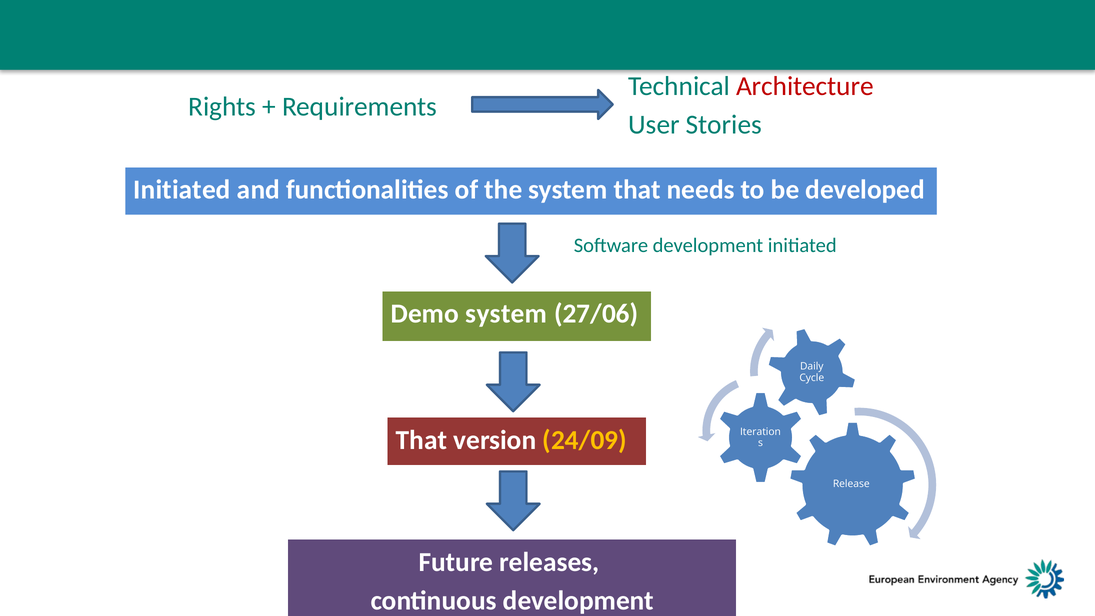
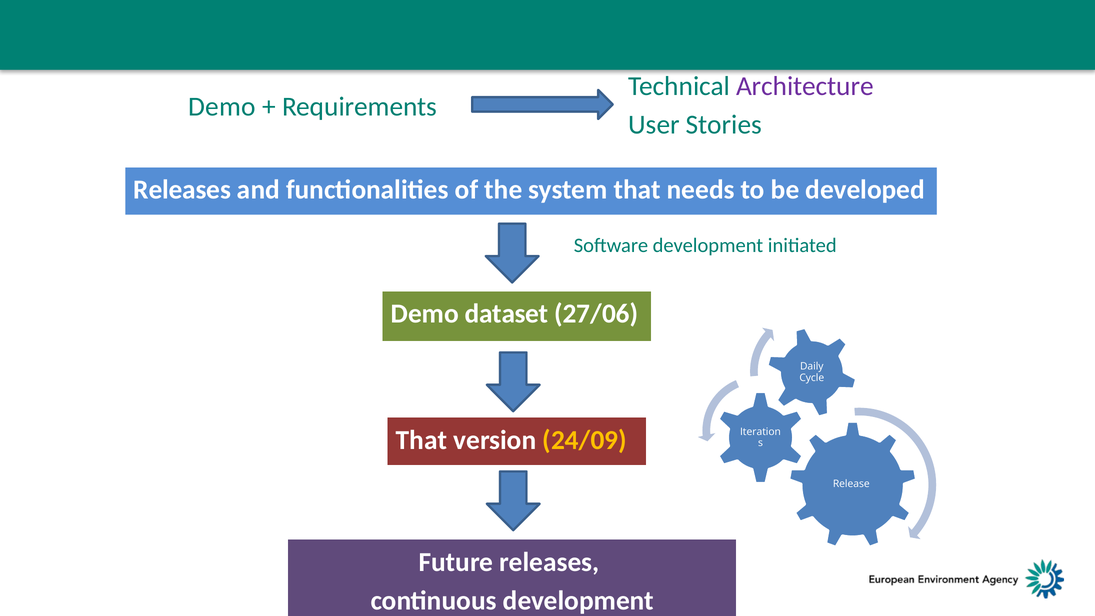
Architecture colour: red -> purple
Rights at (222, 107): Rights -> Demo
Initiated at (182, 190): Initiated -> Releases
Demo system: system -> dataset
